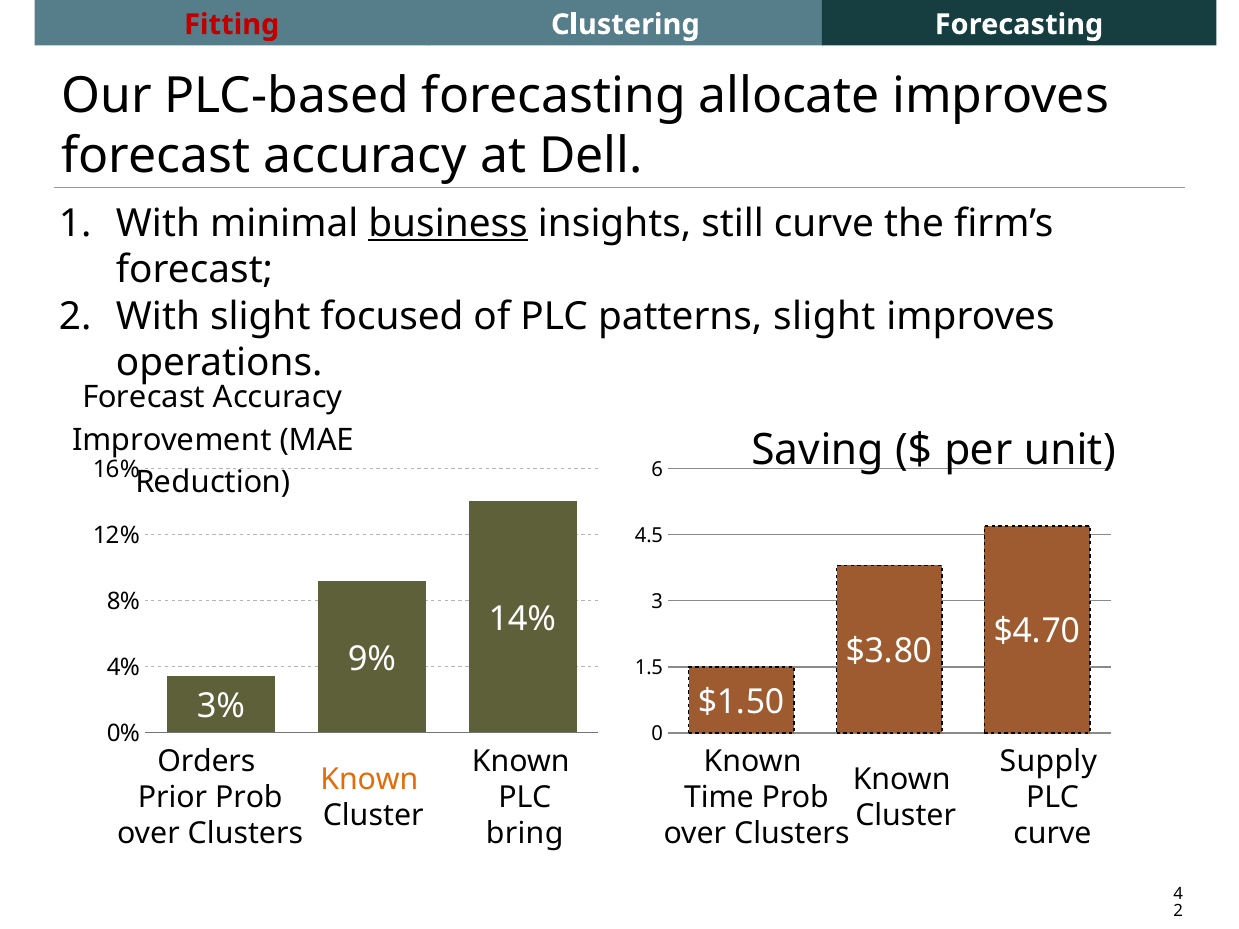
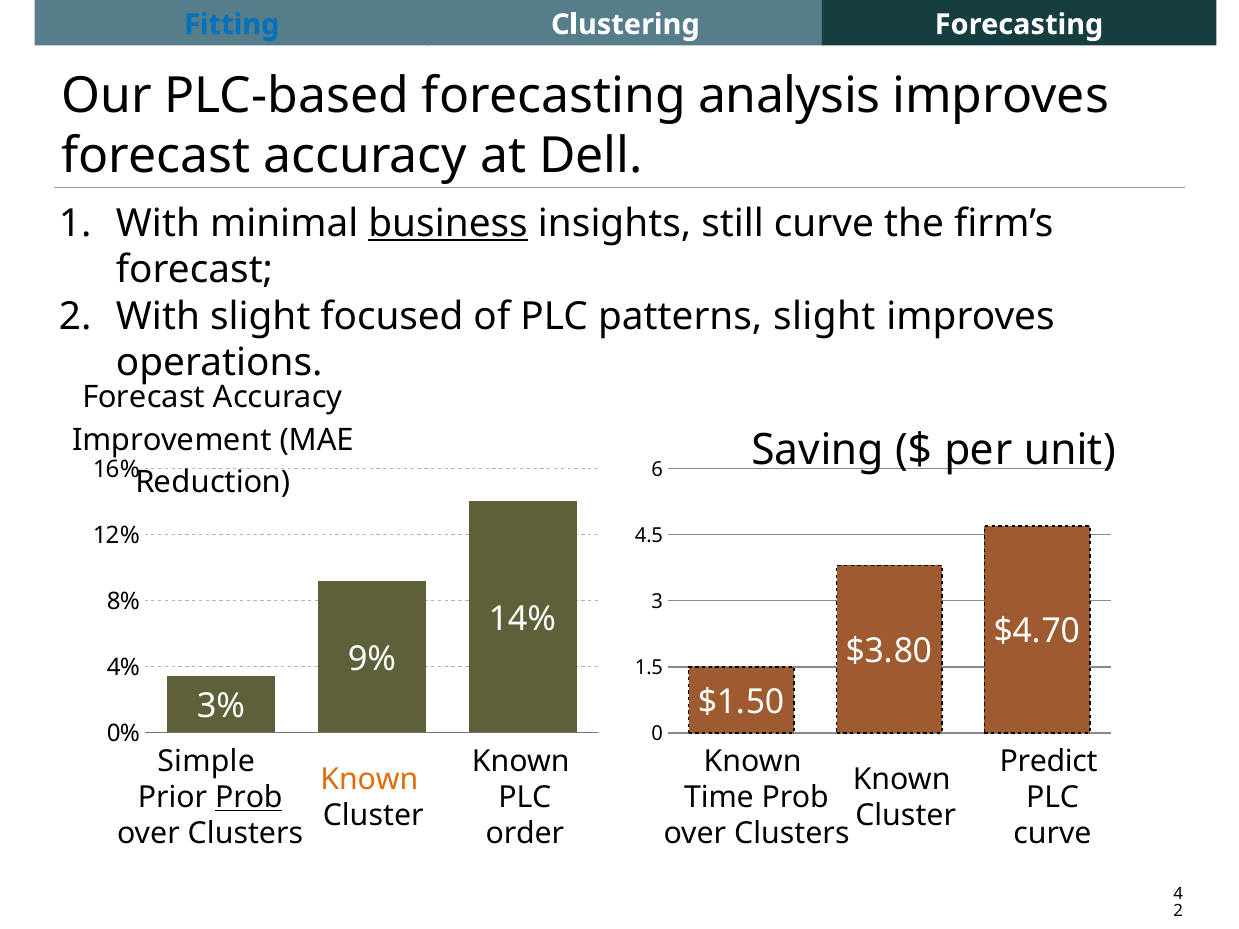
Fitting colour: red -> blue
allocate: allocate -> analysis
Orders: Orders -> Simple
Supply: Supply -> Predict
Prob at (249, 798) underline: none -> present
bring: bring -> order
